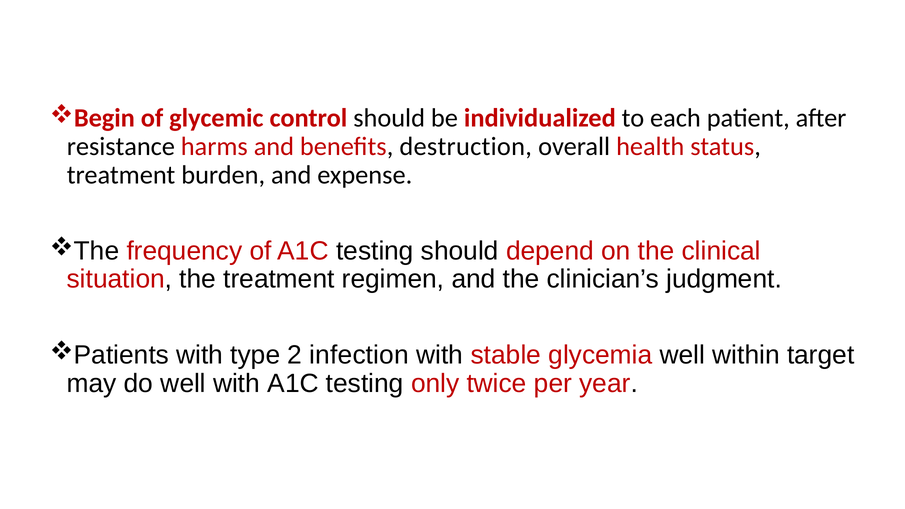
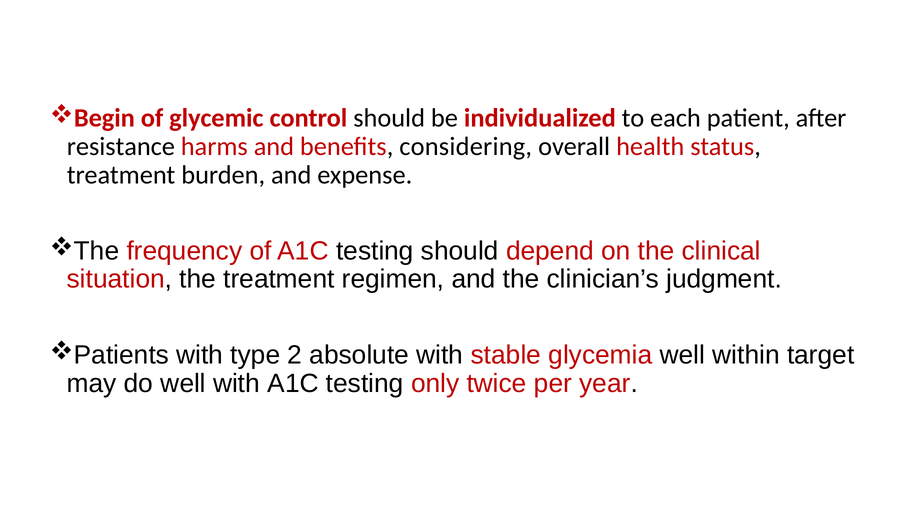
destruction: destruction -> considering
infection: infection -> absolute
